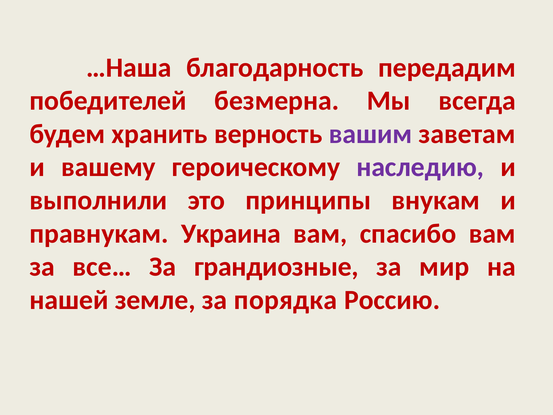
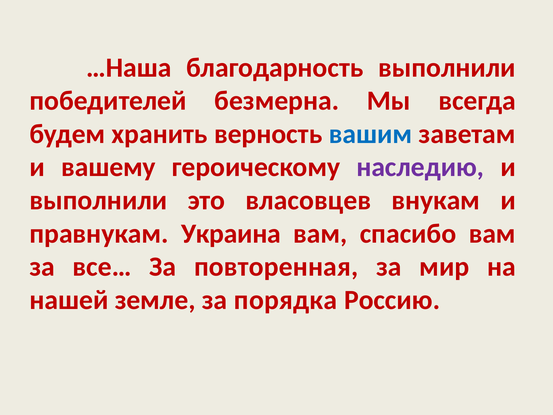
благодарность передадим: передадим -> выполнили
вашим colour: purple -> blue
принципы: принципы -> власовцев
грандиозные: грандиозные -> повторенная
